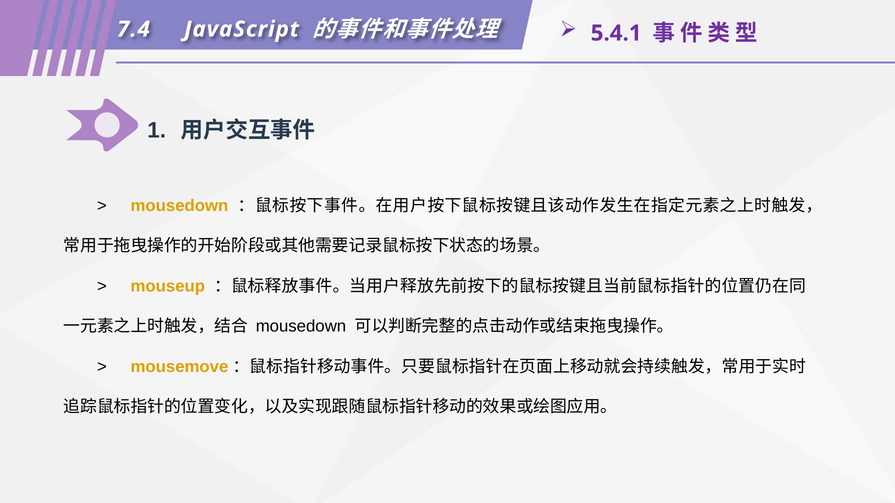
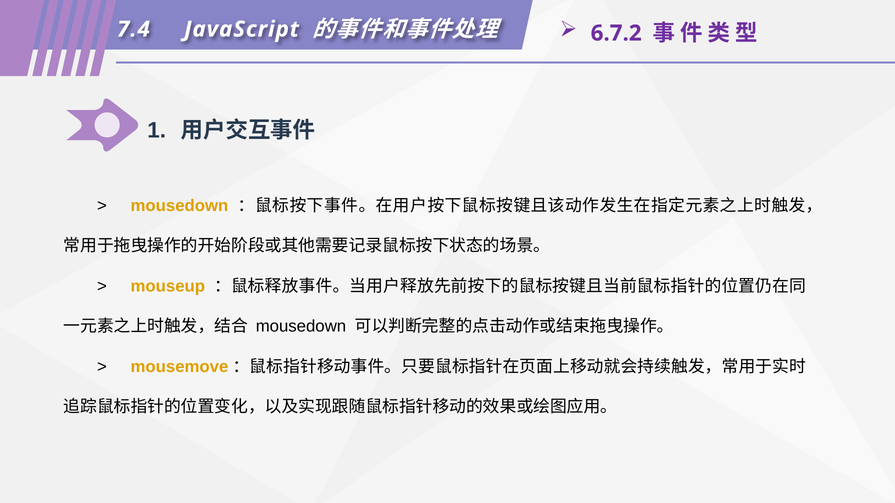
5.4.1: 5.4.1 -> 6.7.2
